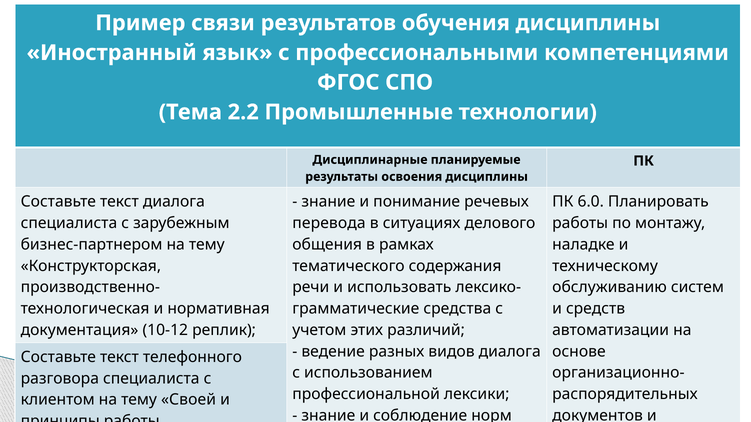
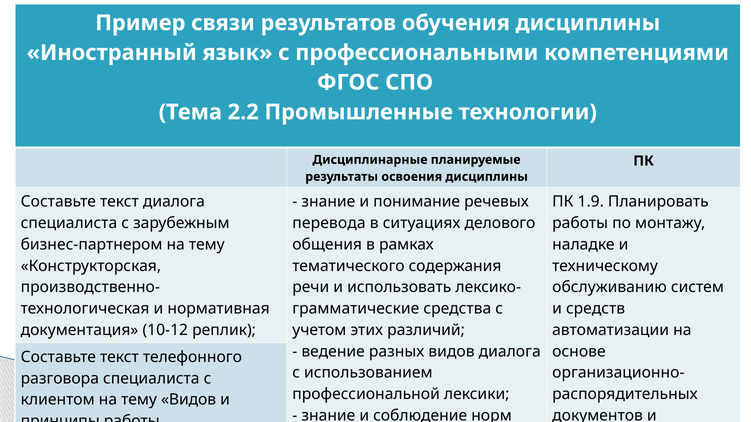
6.0: 6.0 -> 1.9
тему Своей: Своей -> Видов
